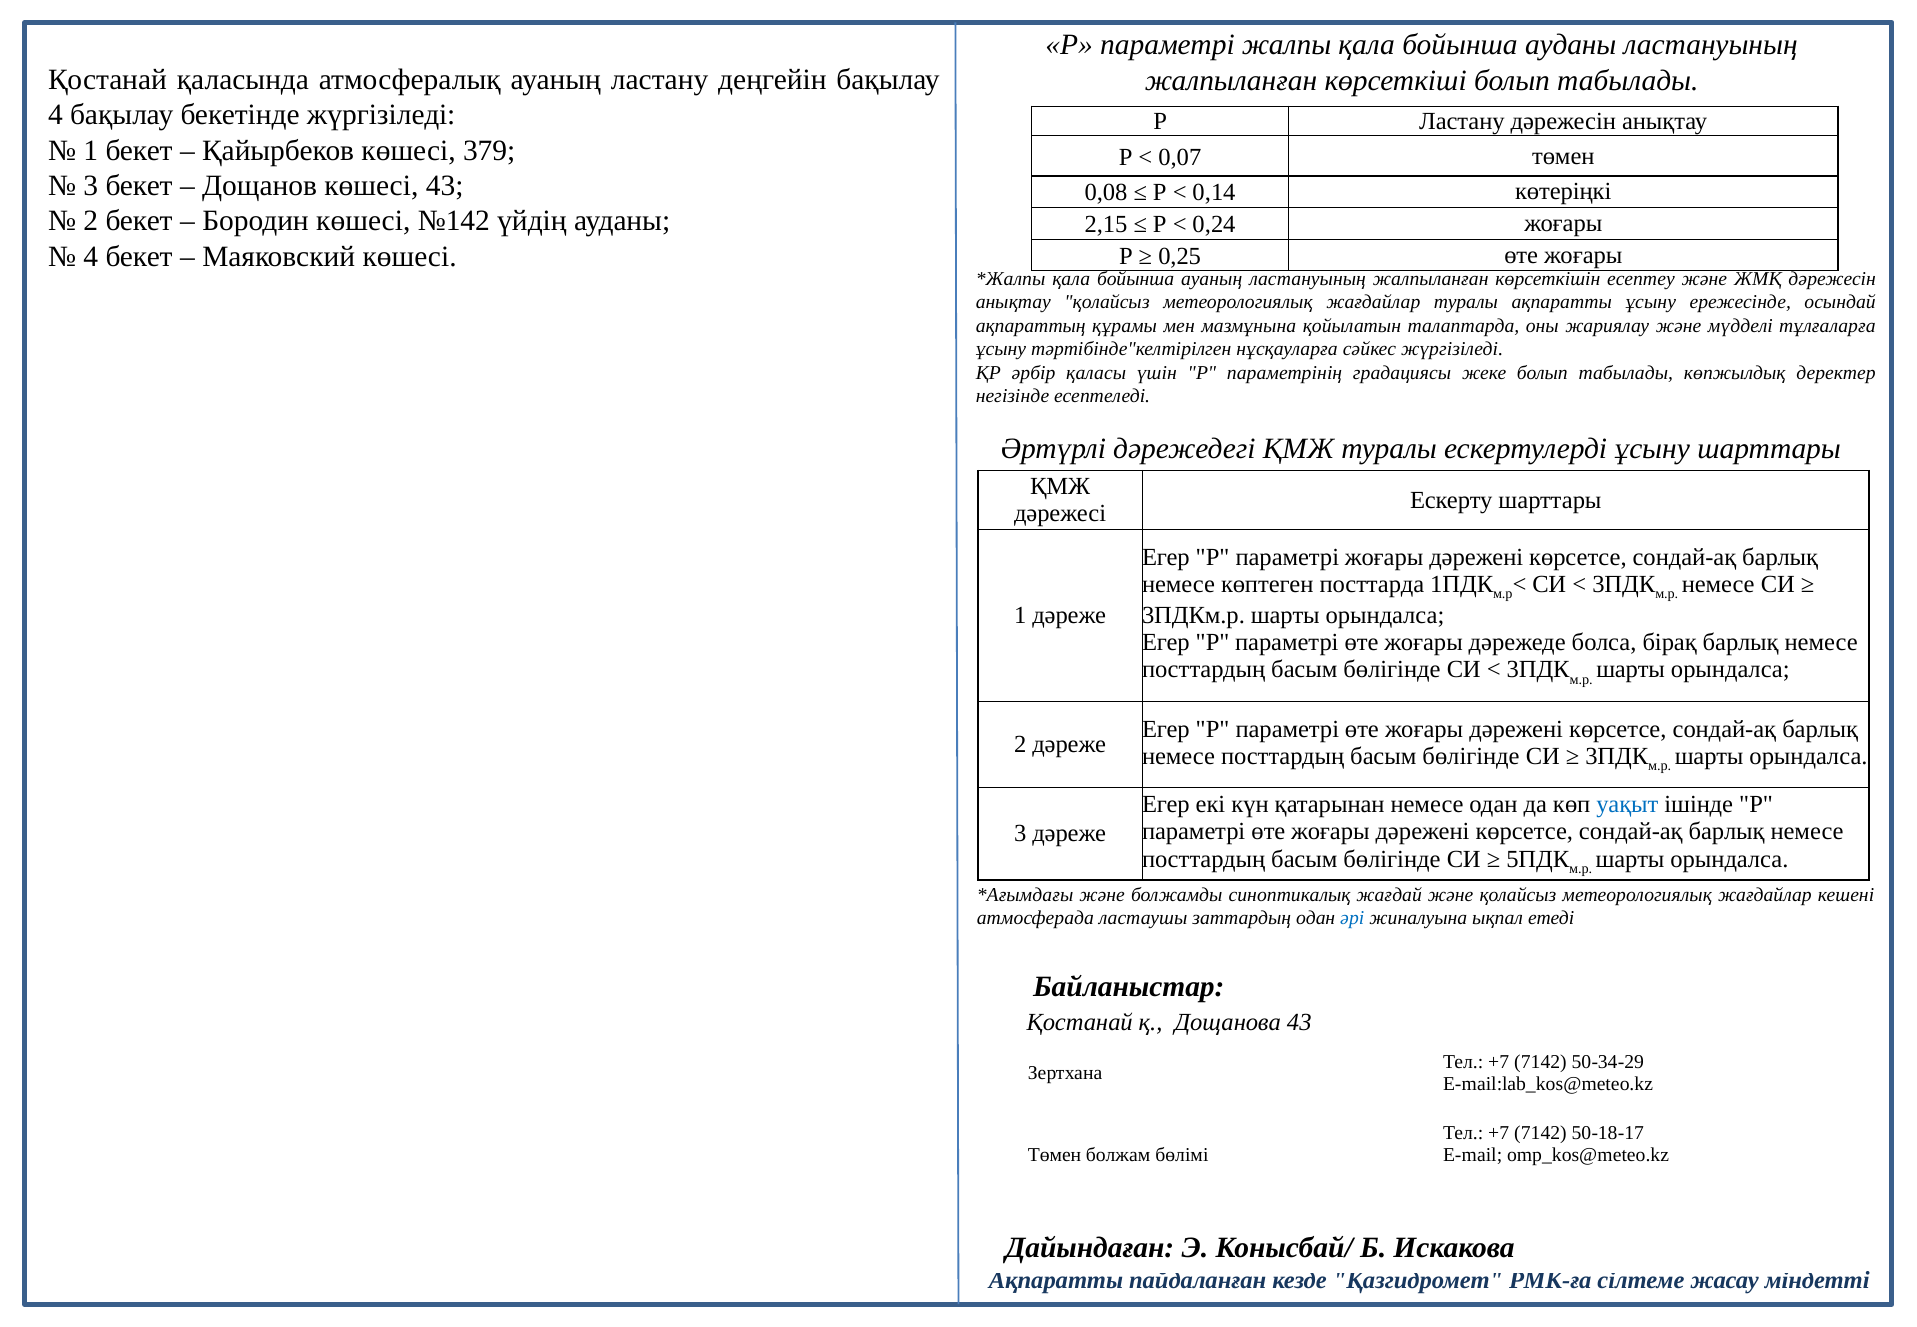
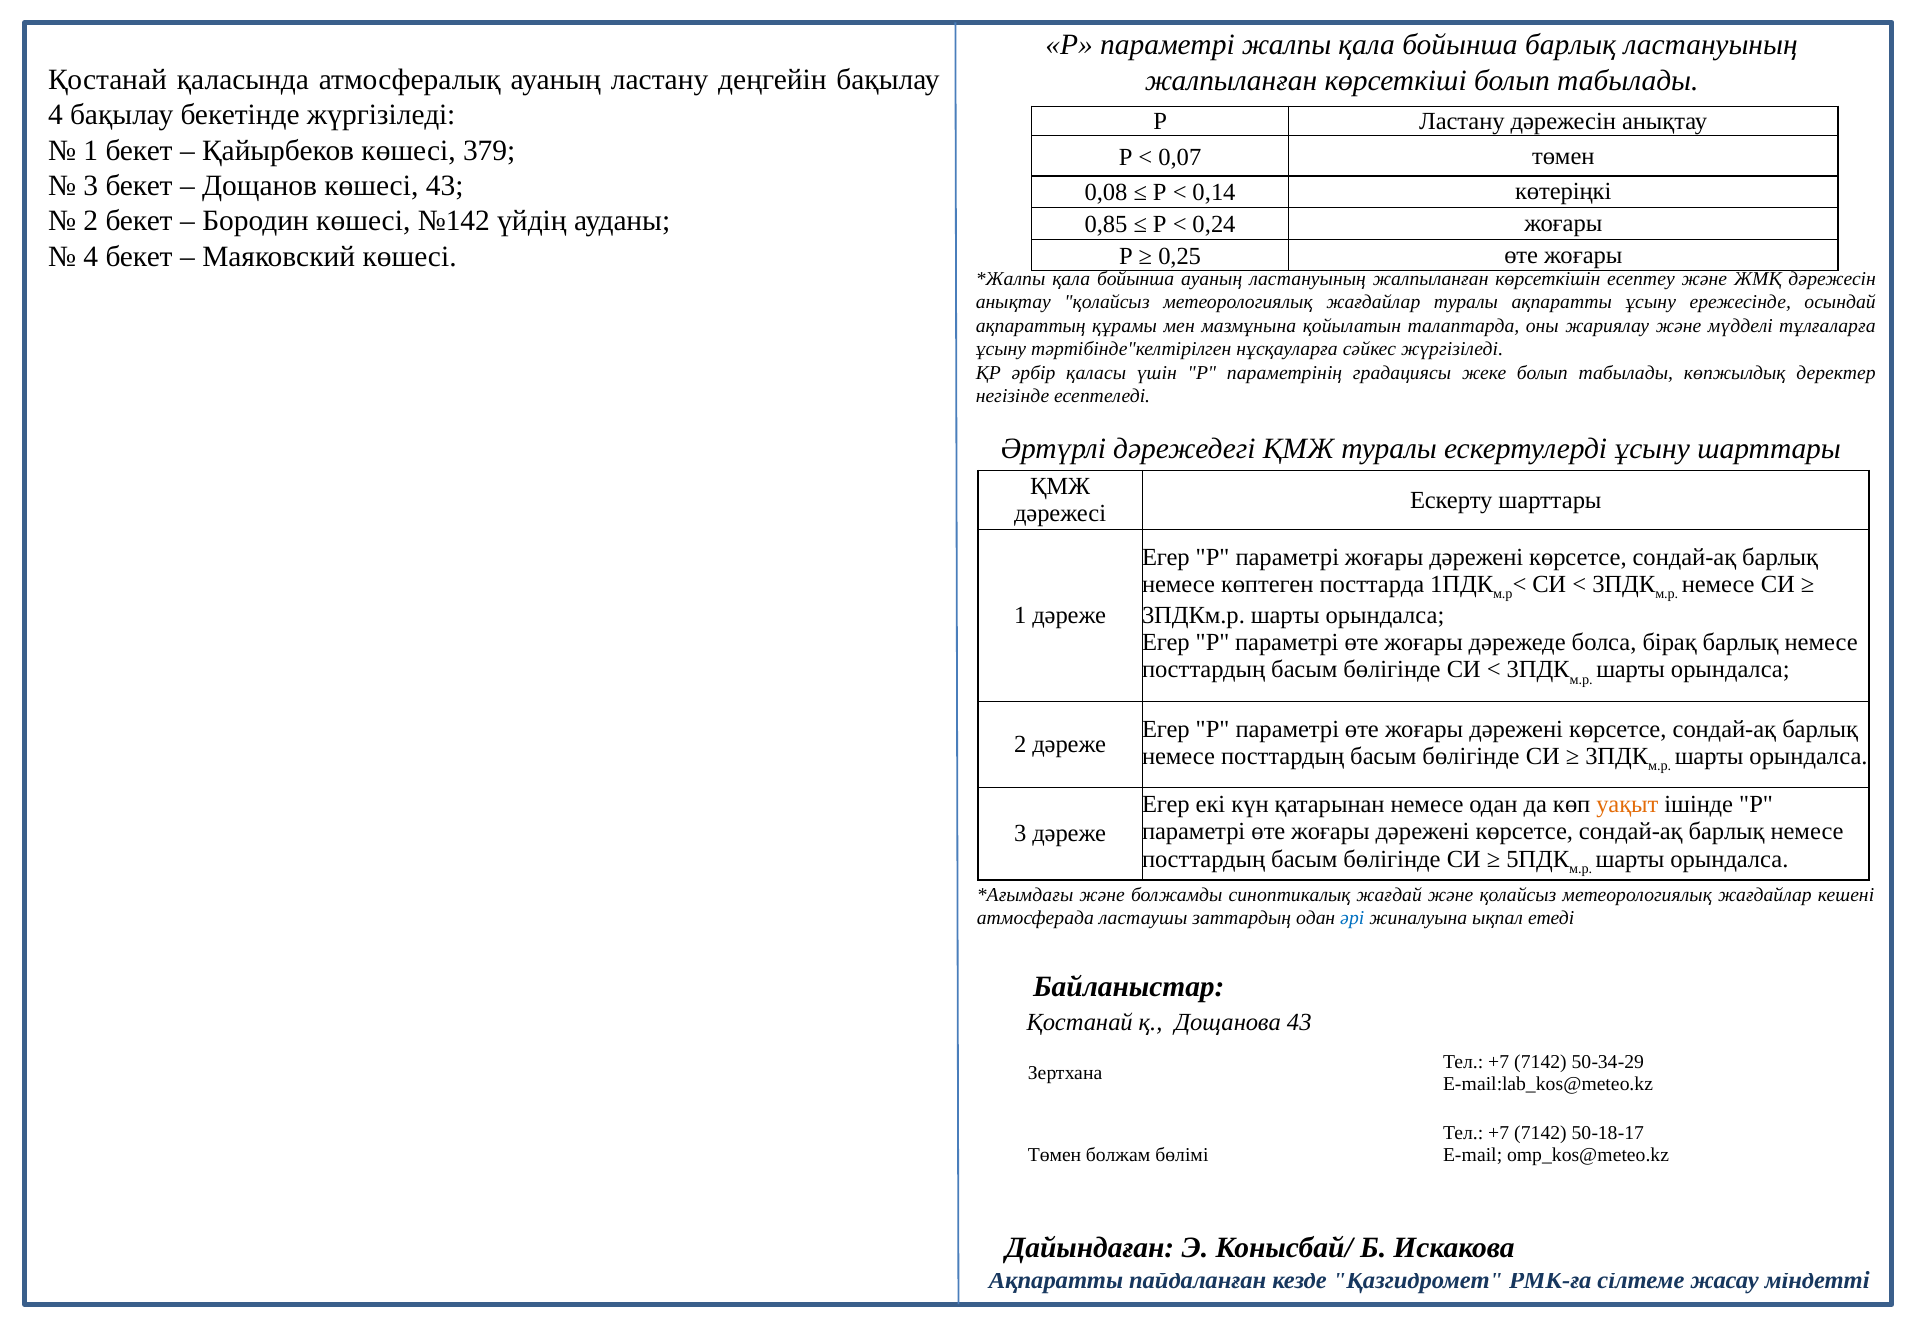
бойынша ауданы: ауданы -> барлық
2,15: 2,15 -> 0,85
уақыт colour: blue -> orange
